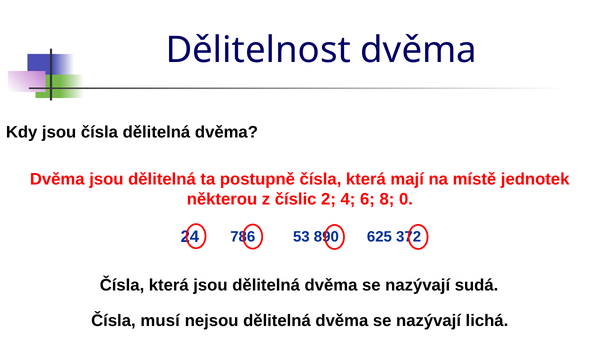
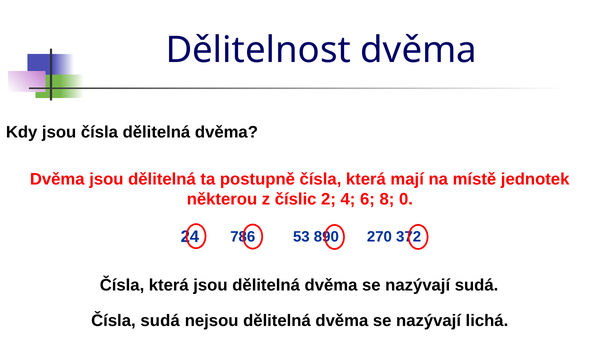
625: 625 -> 270
Čísla musí: musí -> sudá
